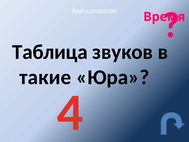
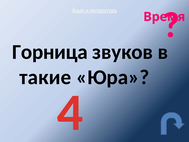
Таблица: Таблица -> Горница
